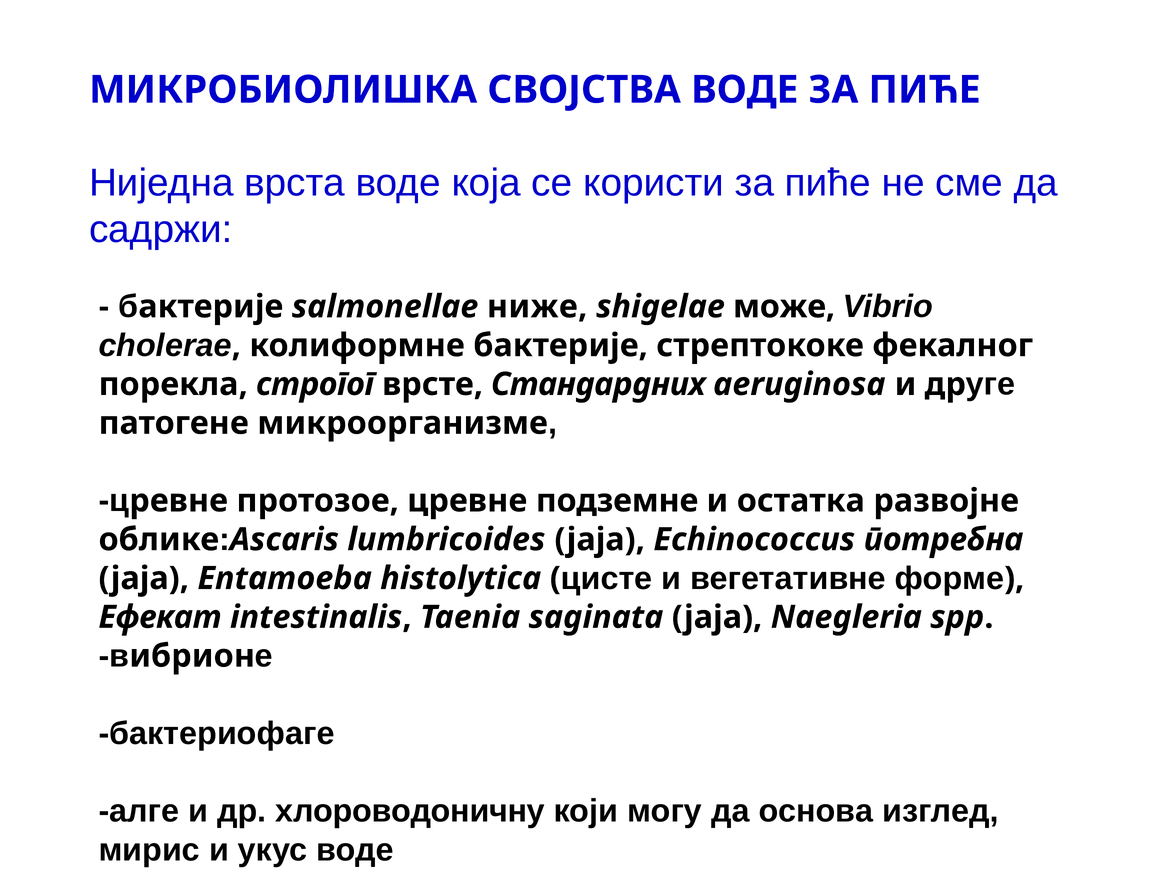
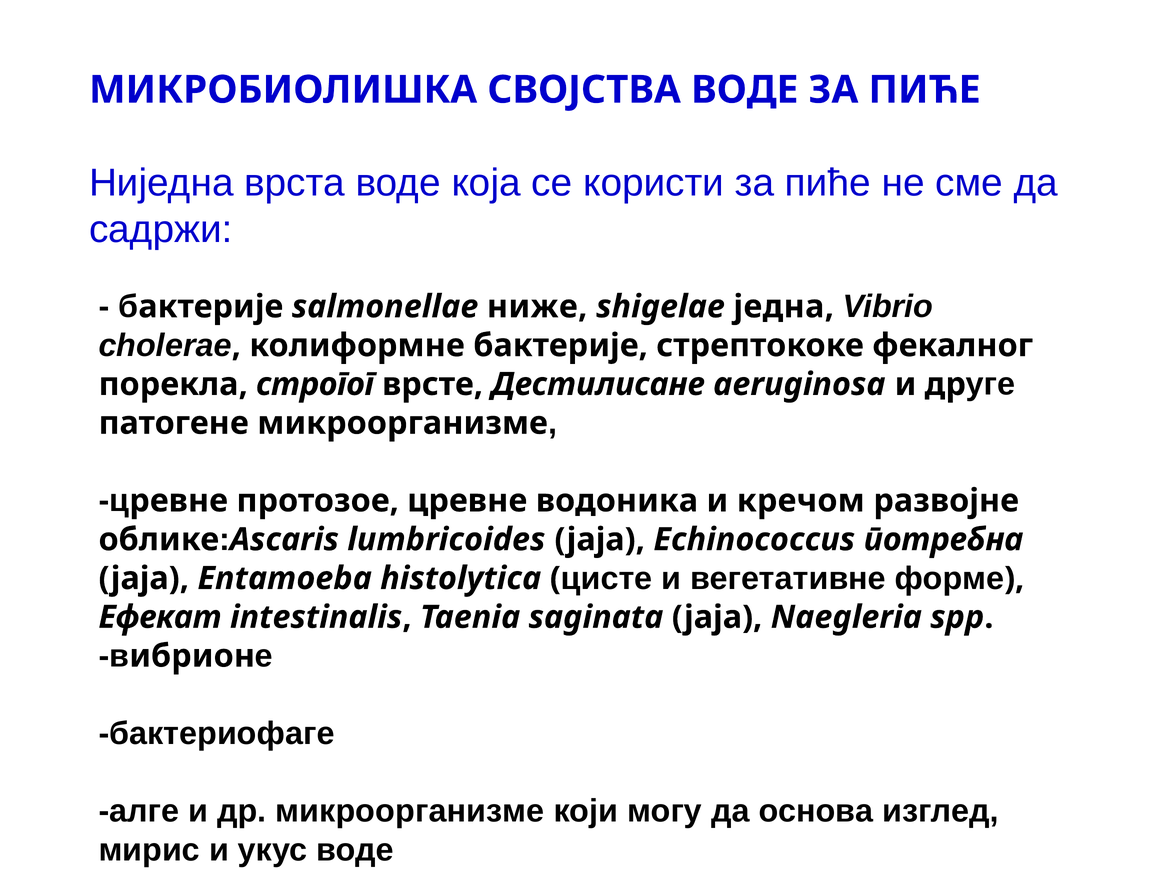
може: може -> једна
Стандардних: Стандардних -> Дестилисане
подземне: подземне -> водоника
остатка: остатка -> кречом
др хлороводоничну: хлороводоничну -> микроорганизме
